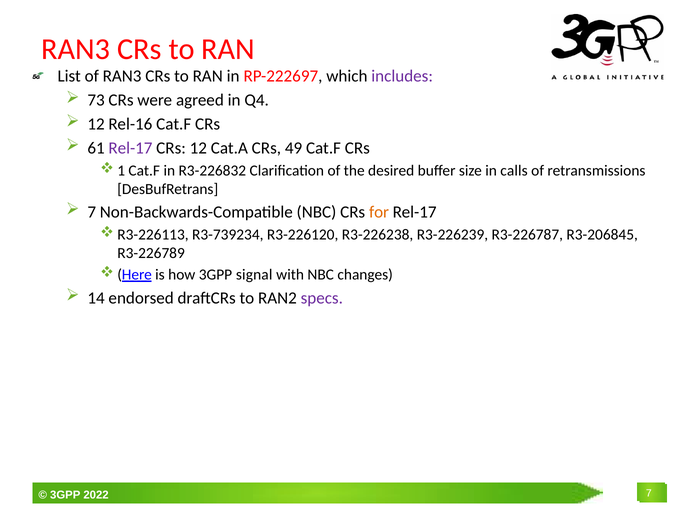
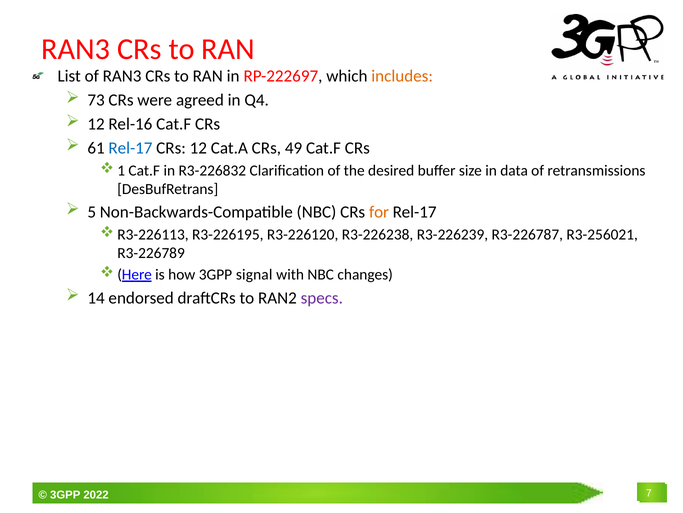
includes colour: purple -> orange
Rel-17 at (130, 148) colour: purple -> blue
calls: calls -> data
7 at (92, 212): 7 -> 5
R3-739234: R3-739234 -> R3-226195
R3-206845: R3-206845 -> R3-256021
